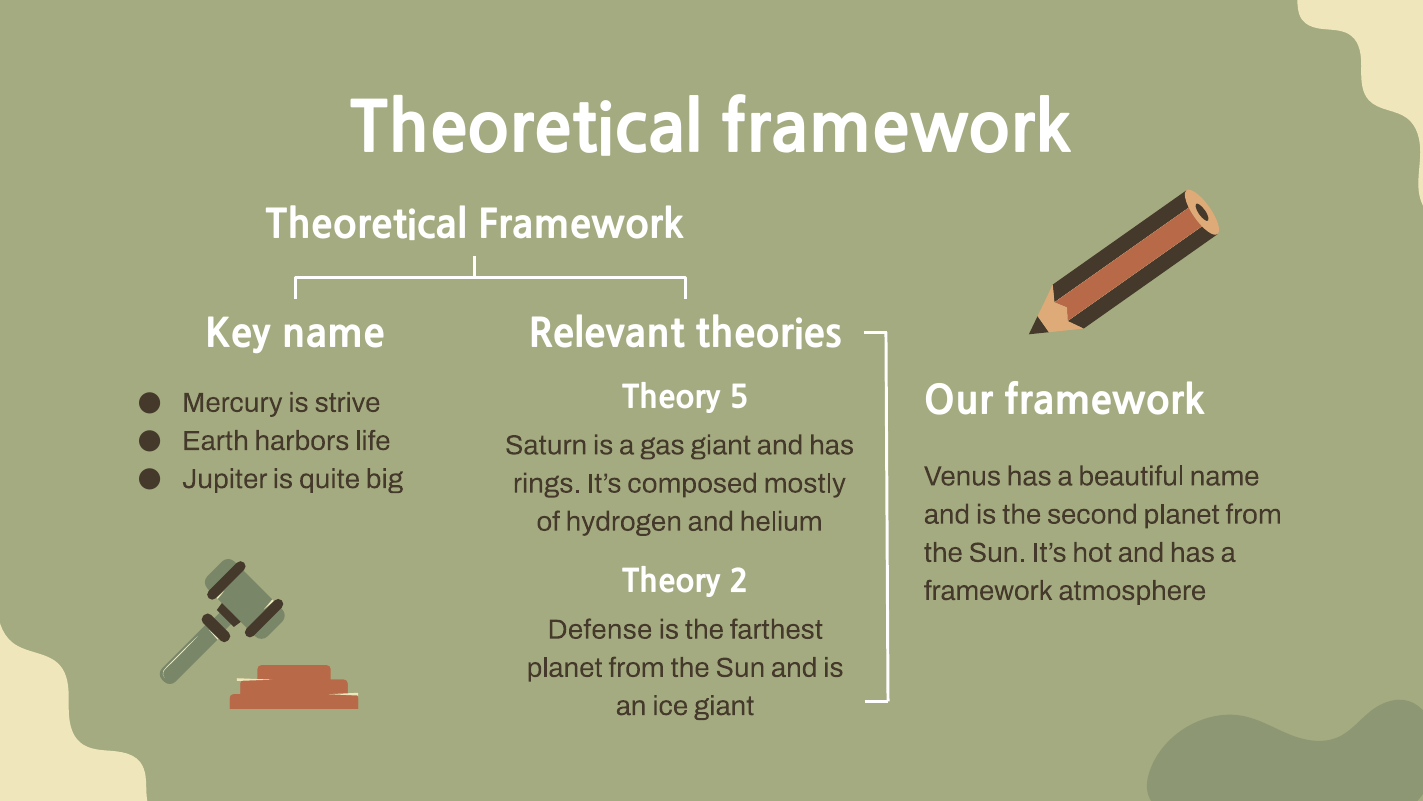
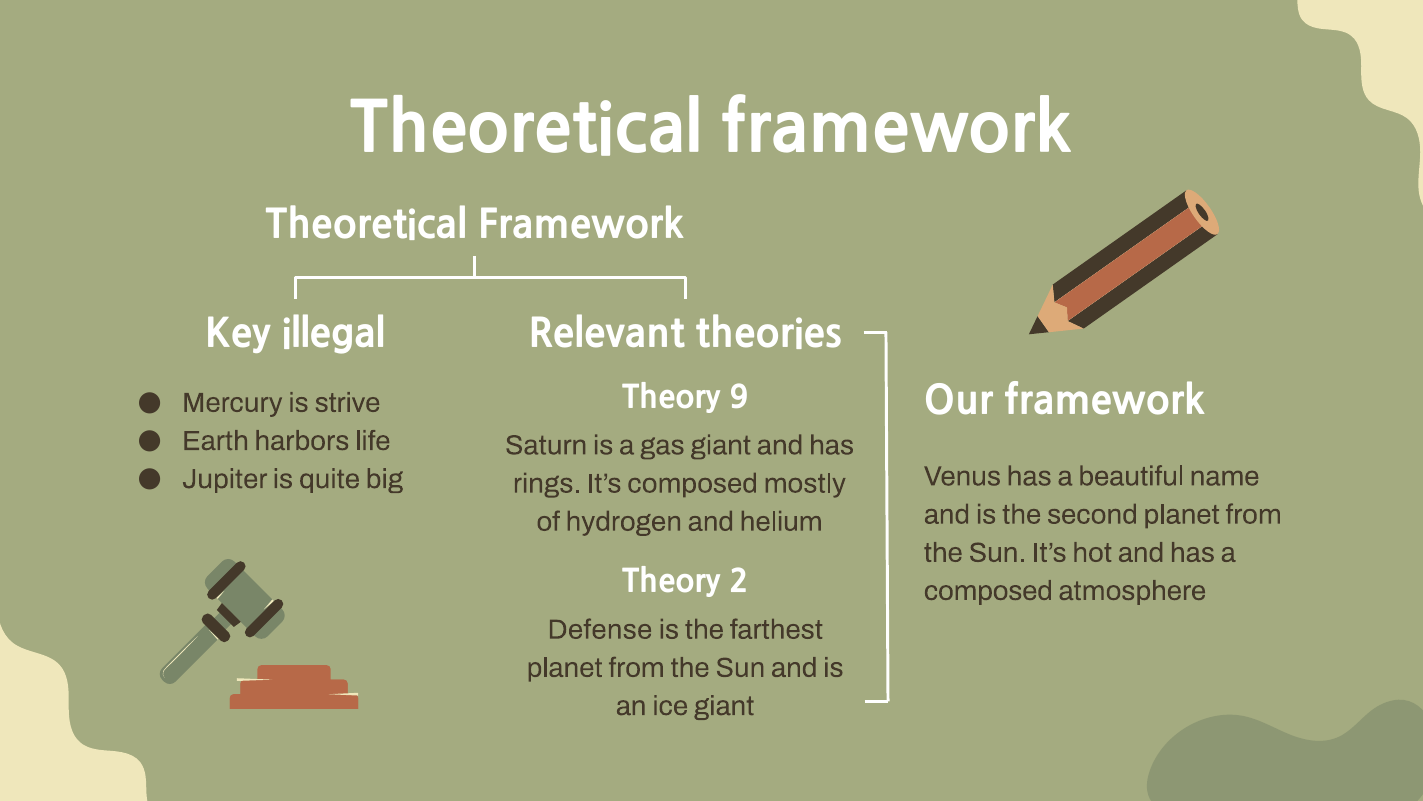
Key name: name -> illegal
5: 5 -> 9
framework at (988, 590): framework -> composed
